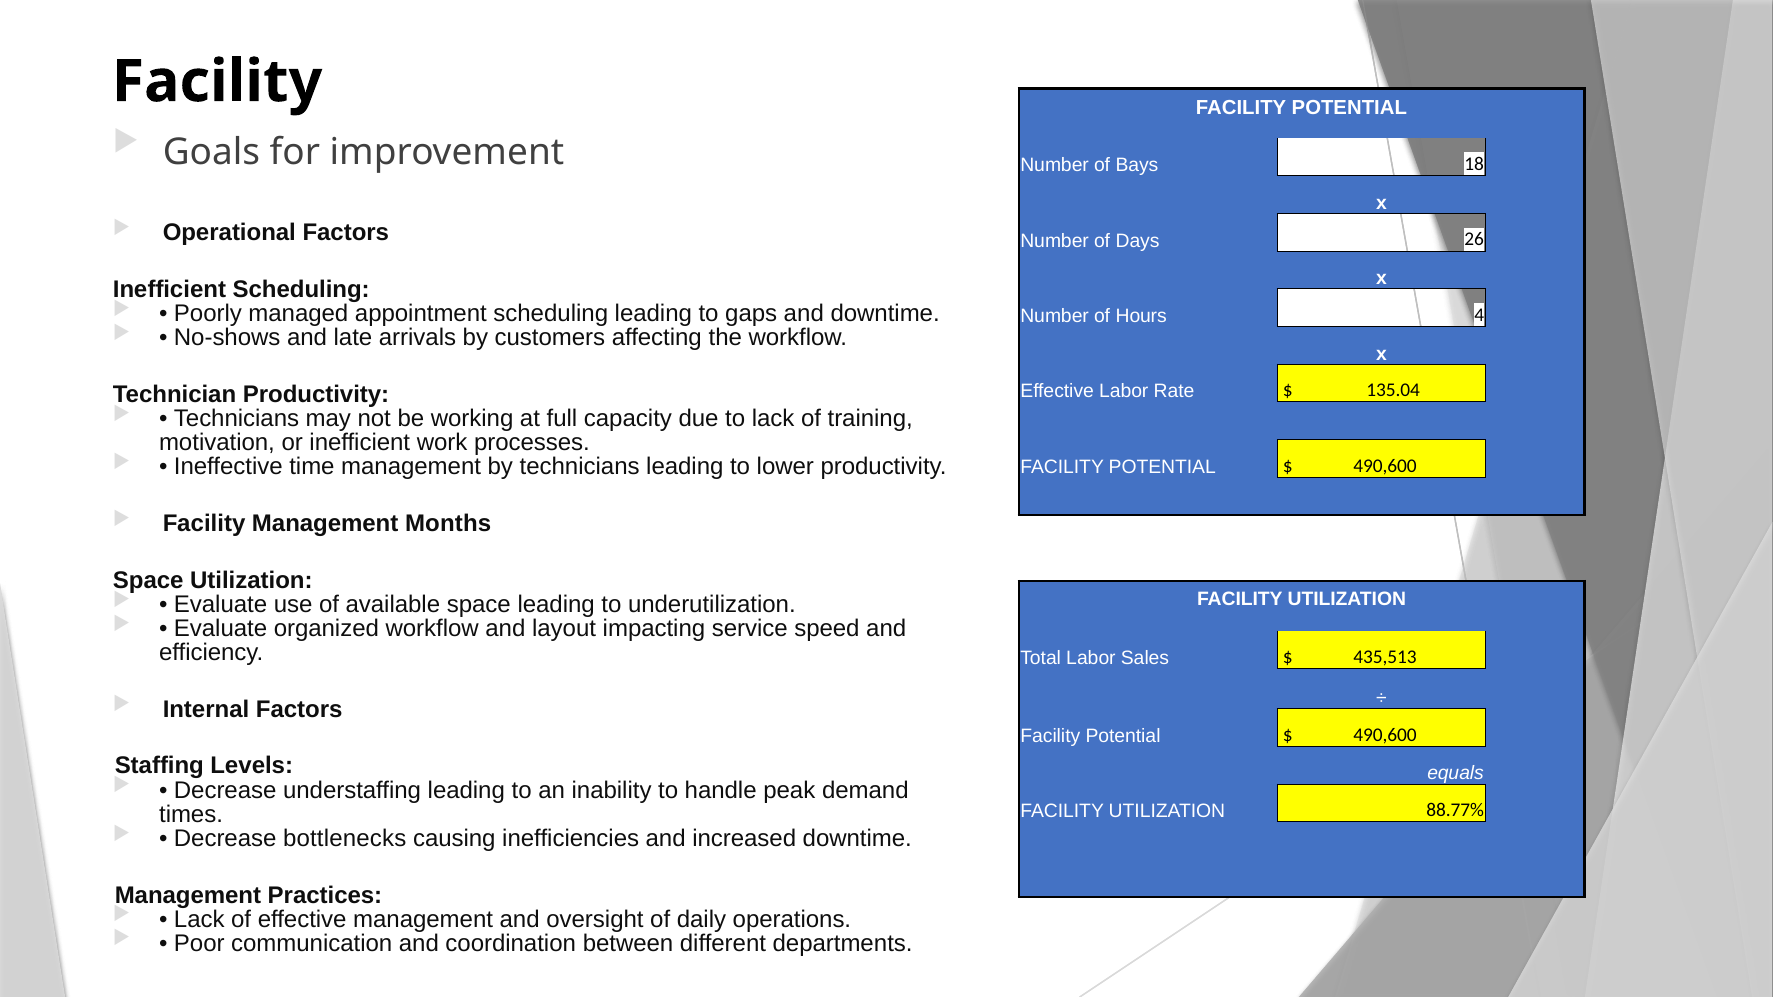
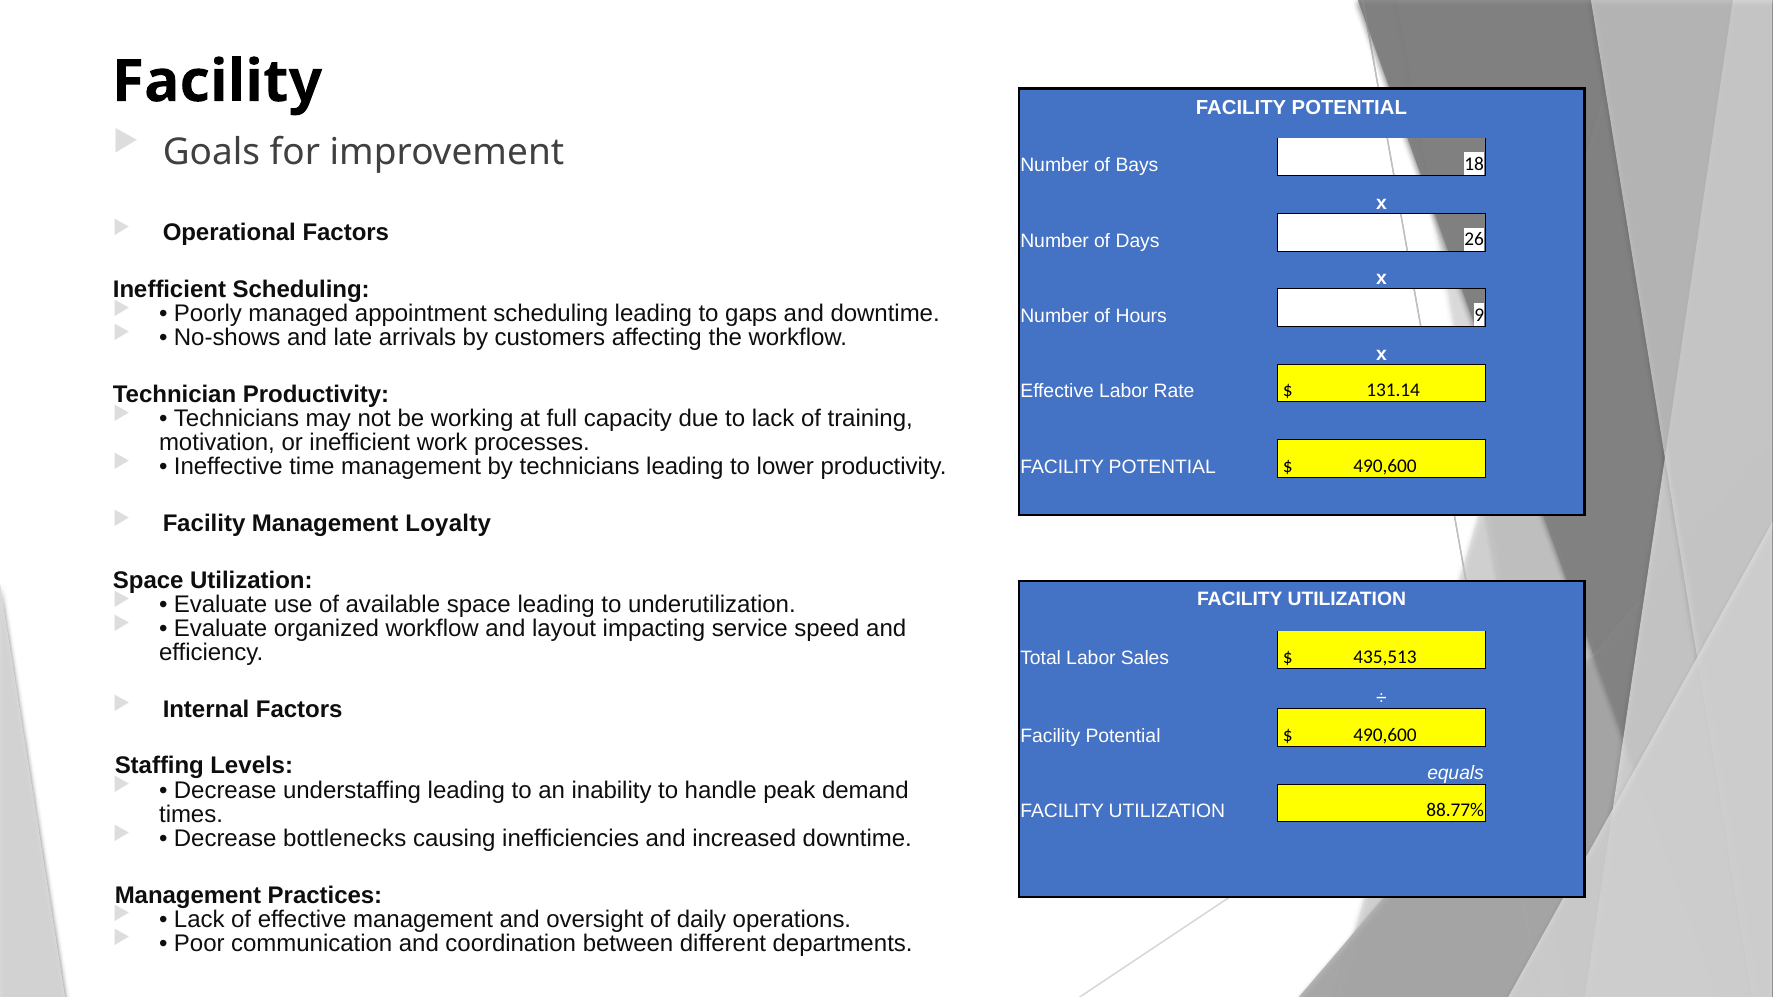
4: 4 -> 9
135.04: 135.04 -> 131.14
Months: Months -> Loyalty
